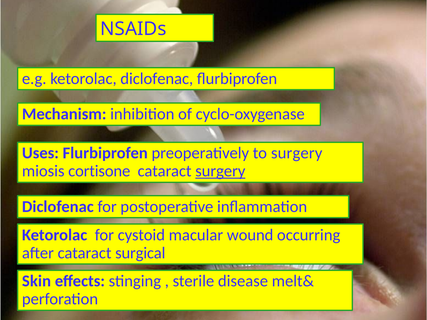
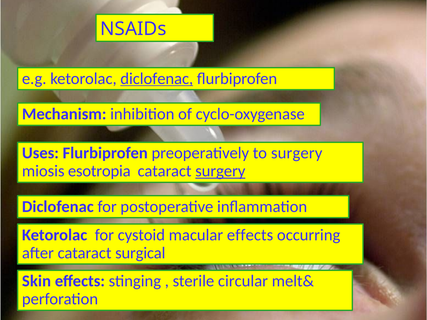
diclofenac at (157, 79) underline: none -> present
cortisone: cortisone -> esotropia
macular wound: wound -> effects
disease: disease -> circular
